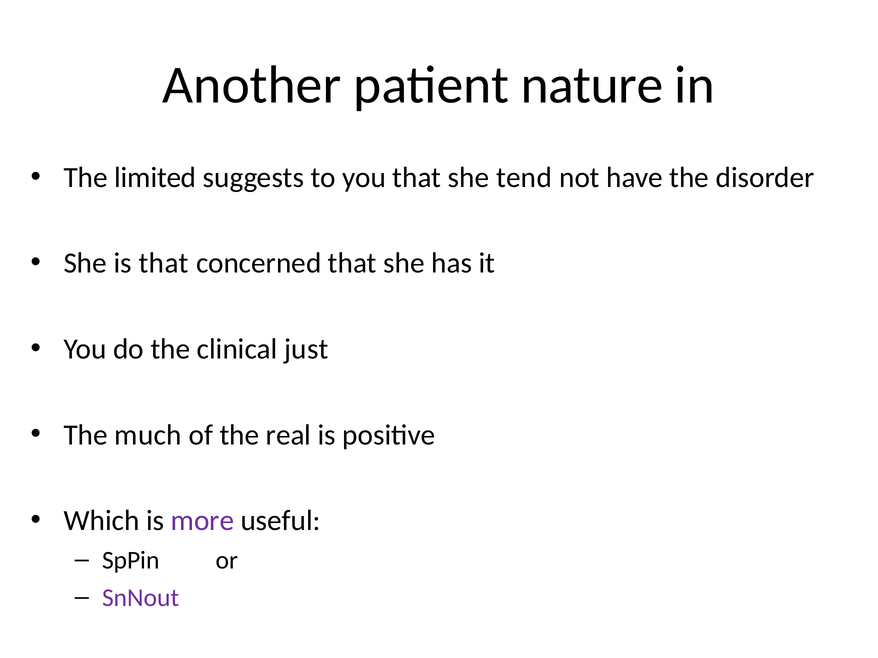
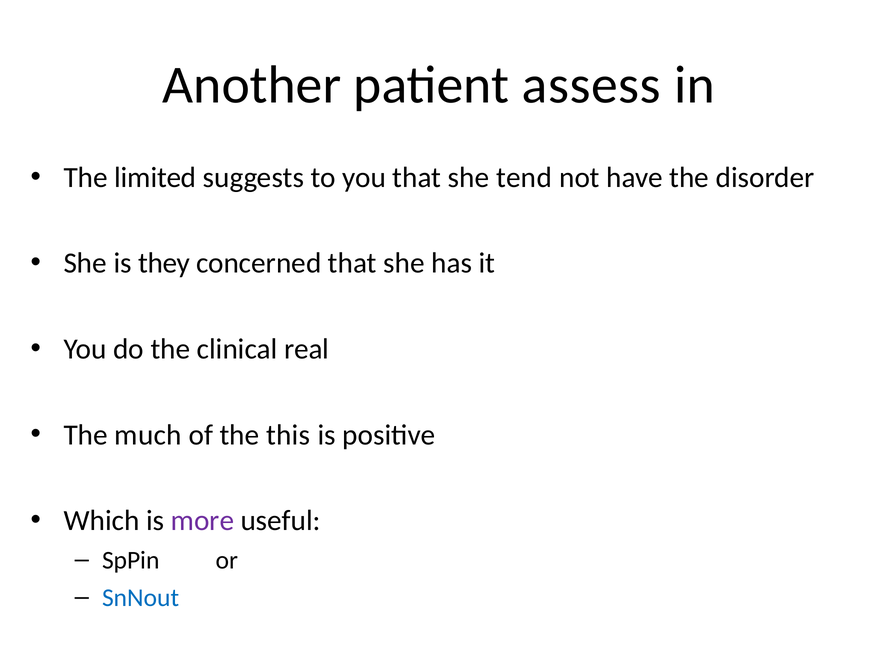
nature: nature -> assess
is that: that -> they
just: just -> real
real: real -> this
SnNout colour: purple -> blue
